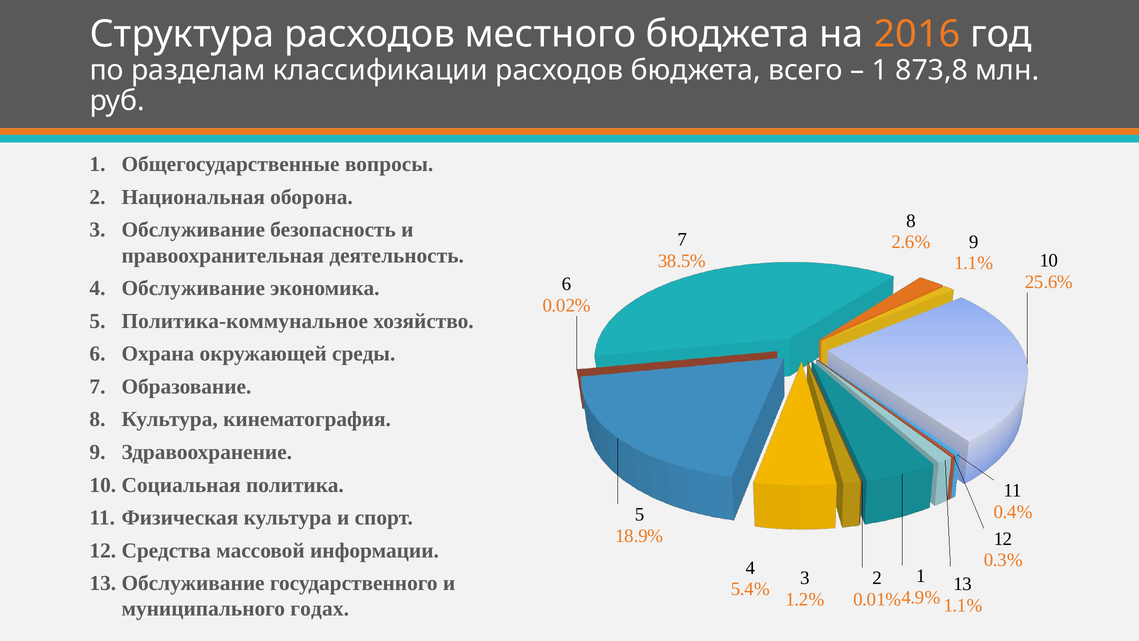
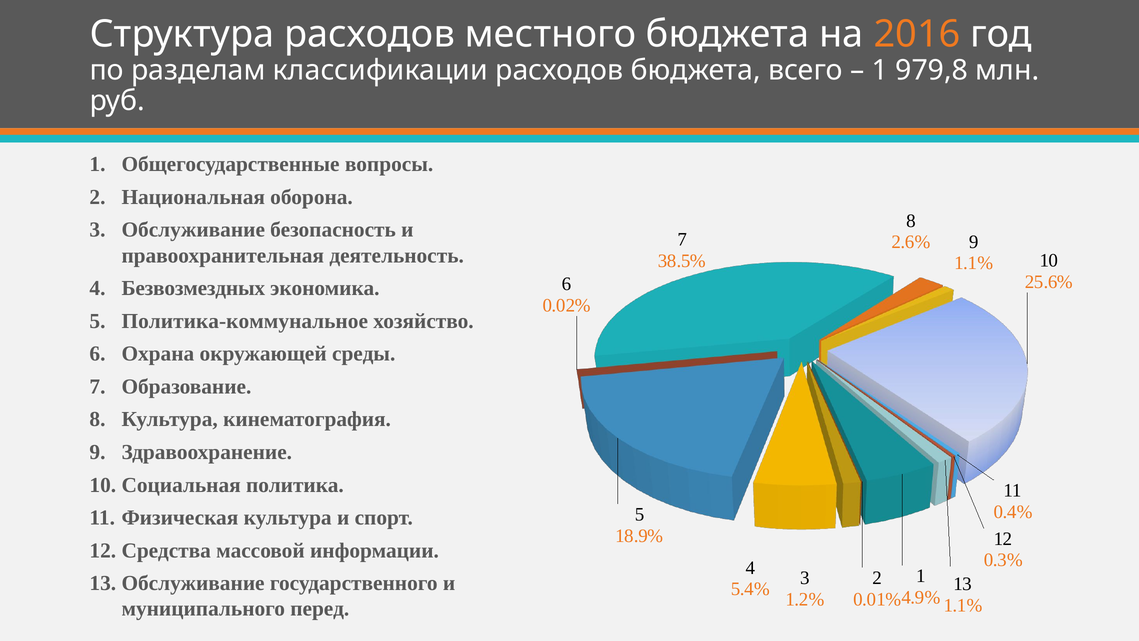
873,8: 873,8 -> 979,8
Обслуживание at (193, 288): Обслуживание -> Безвозмездных
годах: годах -> перед
